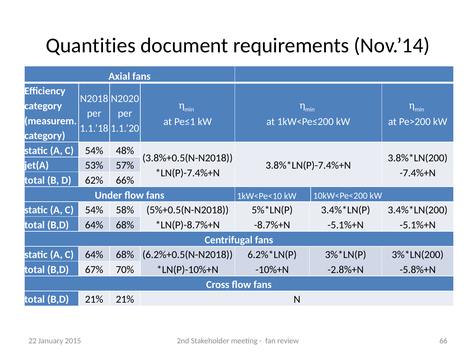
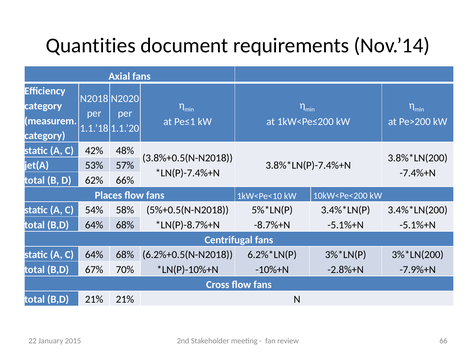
54% at (94, 151): 54% -> 42%
Under: Under -> Places
-5.8%+N: -5.8%+N -> -7.9%+N
